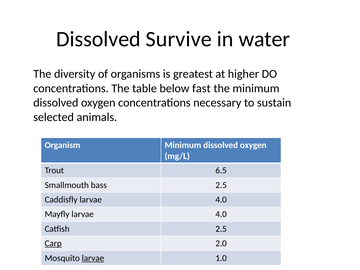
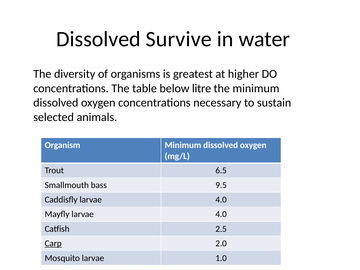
fast: fast -> litre
bass 2.5: 2.5 -> 9.5
larvae at (93, 258) underline: present -> none
